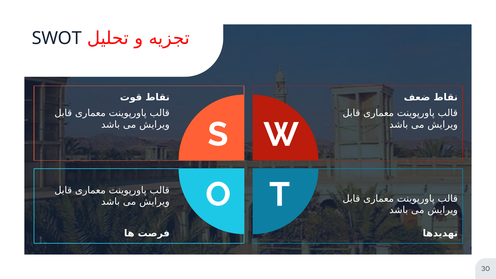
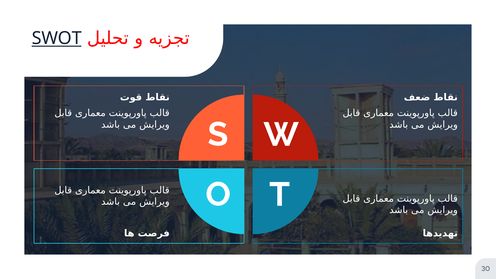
SWOT underline: none -> present
